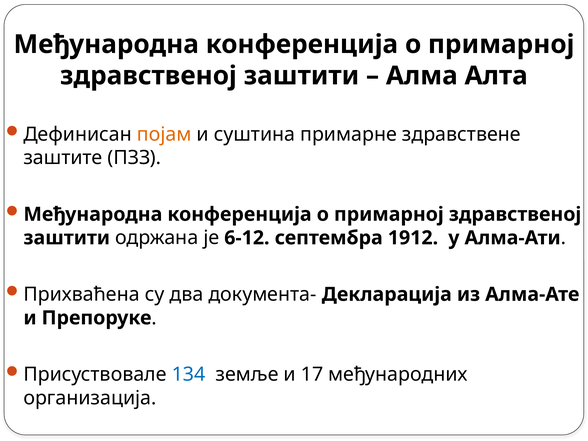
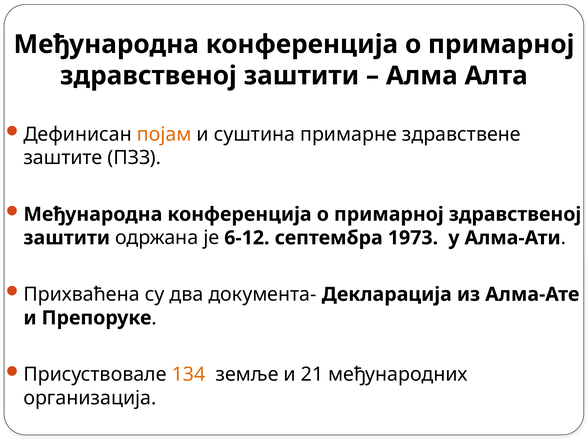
1912: 1912 -> 1973
134 colour: blue -> orange
17: 17 -> 21
